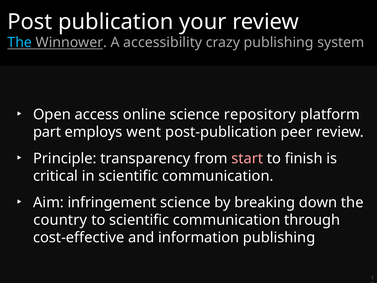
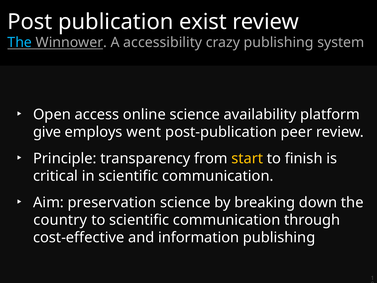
your: your -> exist
repository: repository -> availability
part: part -> give
start colour: pink -> yellow
infringement: infringement -> preservation
